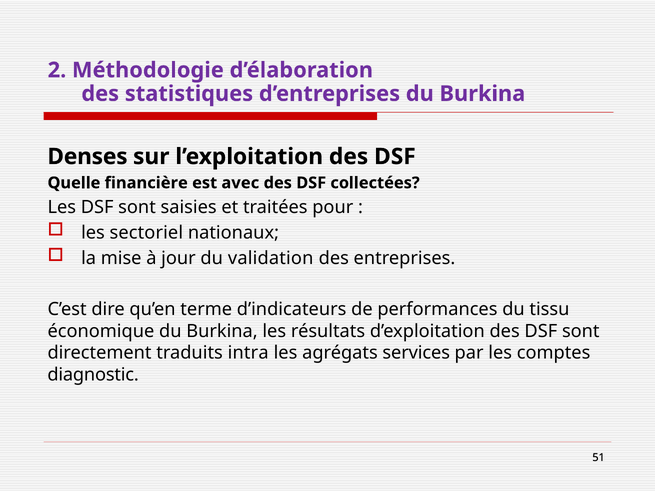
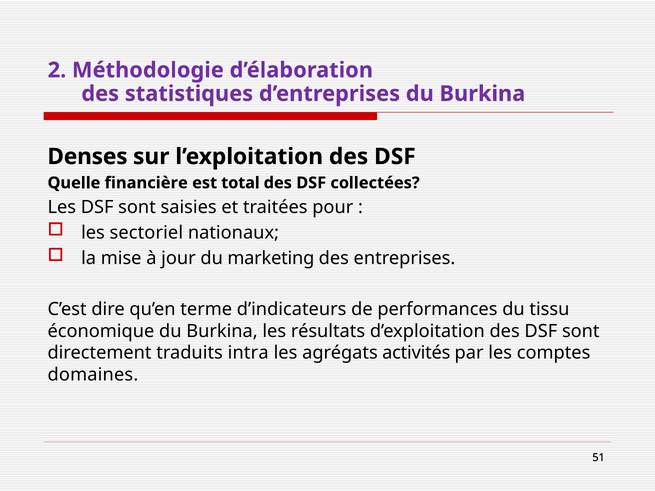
avec: avec -> total
validation: validation -> marketing
services: services -> activités
diagnostic: diagnostic -> domaines
